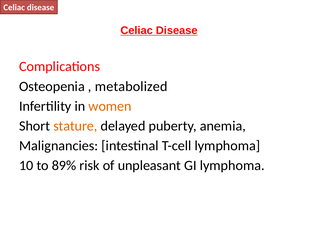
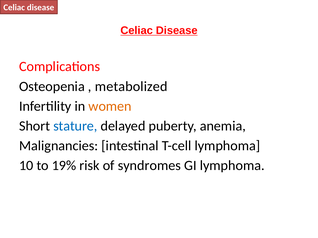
stature colour: orange -> blue
89%: 89% -> 19%
unpleasant: unpleasant -> syndromes
